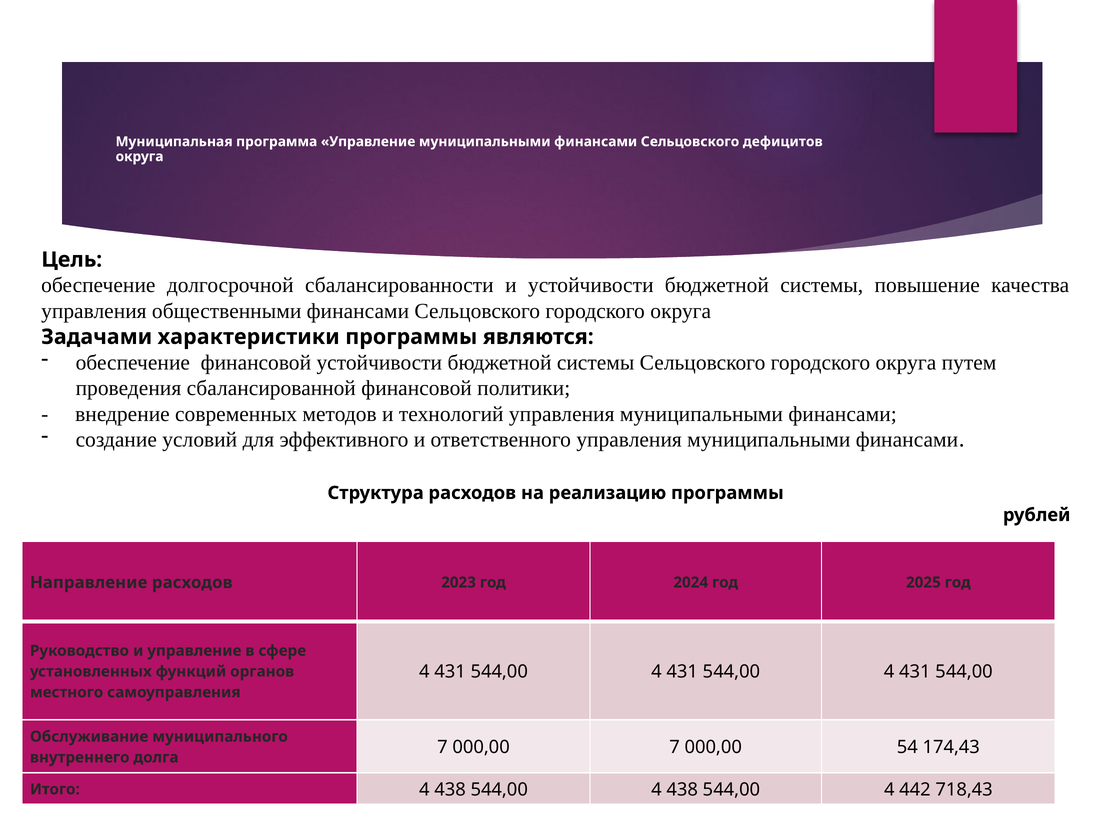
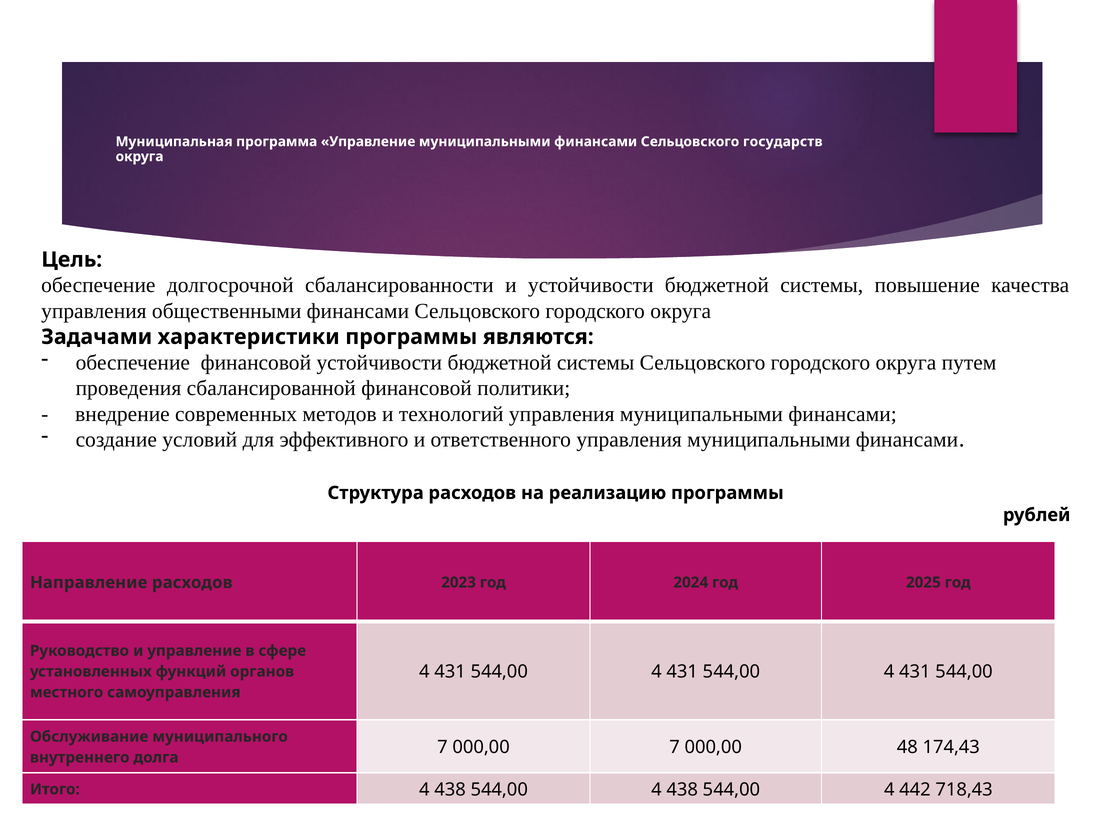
дефицитов: дефицитов -> государств
54: 54 -> 48
